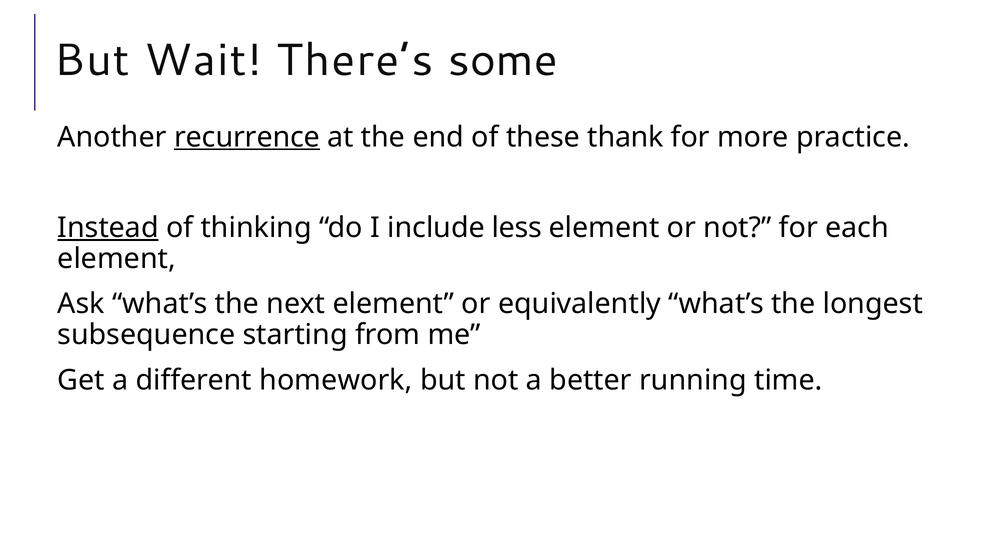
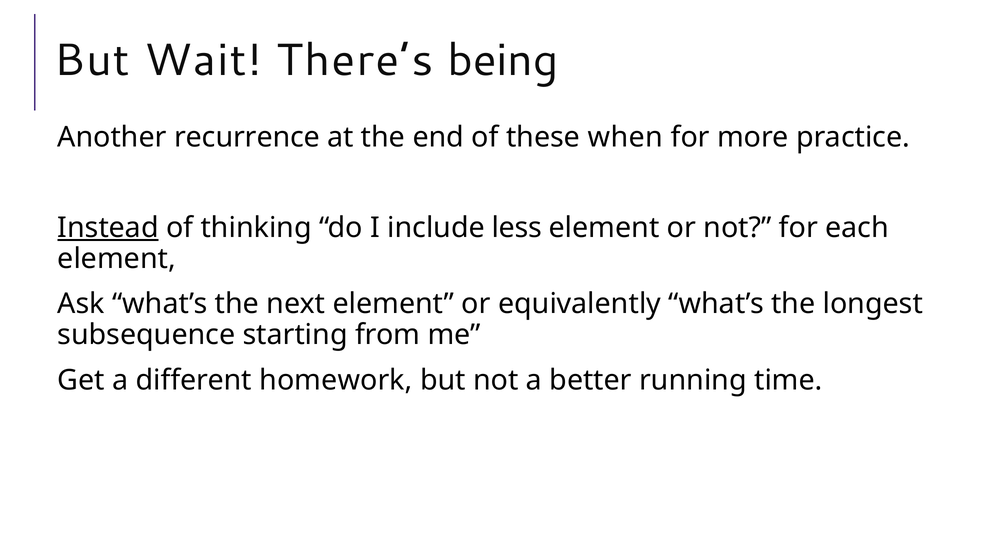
some: some -> being
recurrence underline: present -> none
thank: thank -> when
